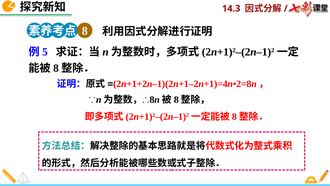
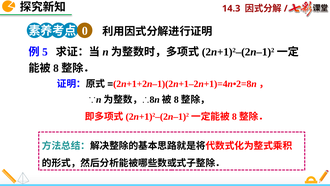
8: 8 -> 0
